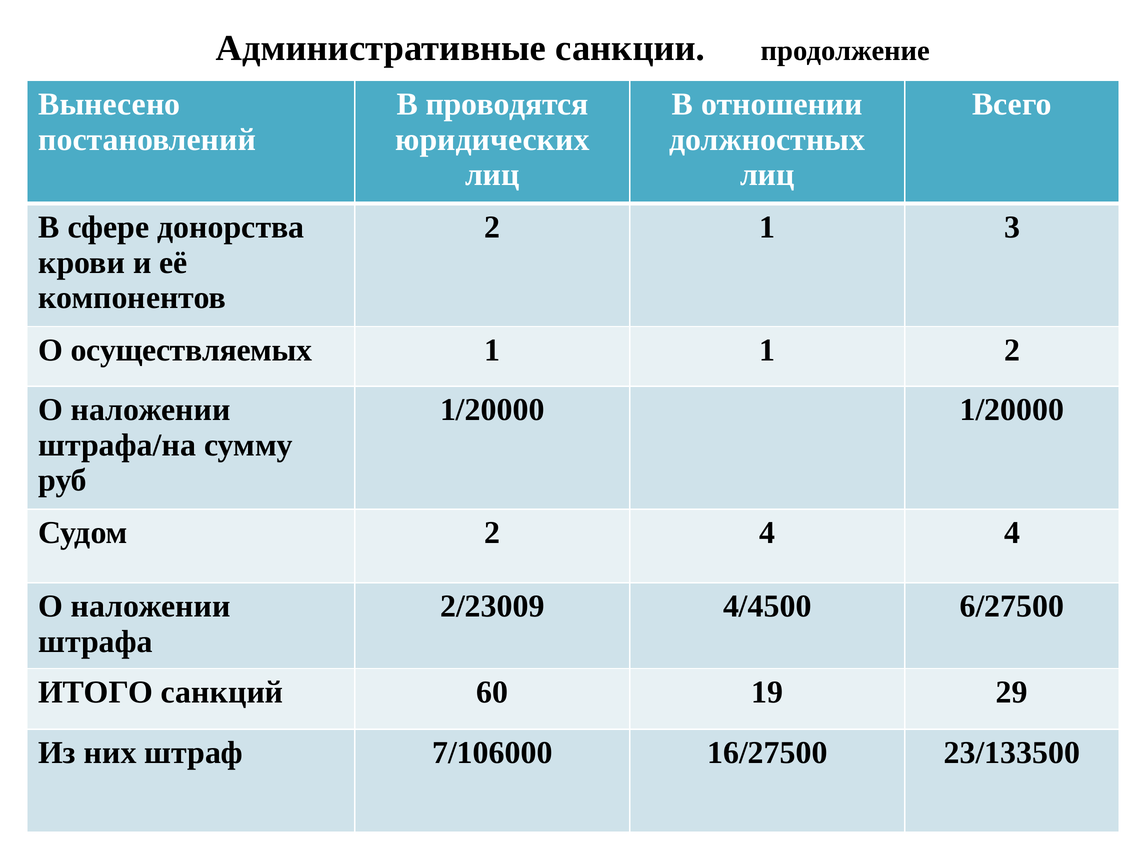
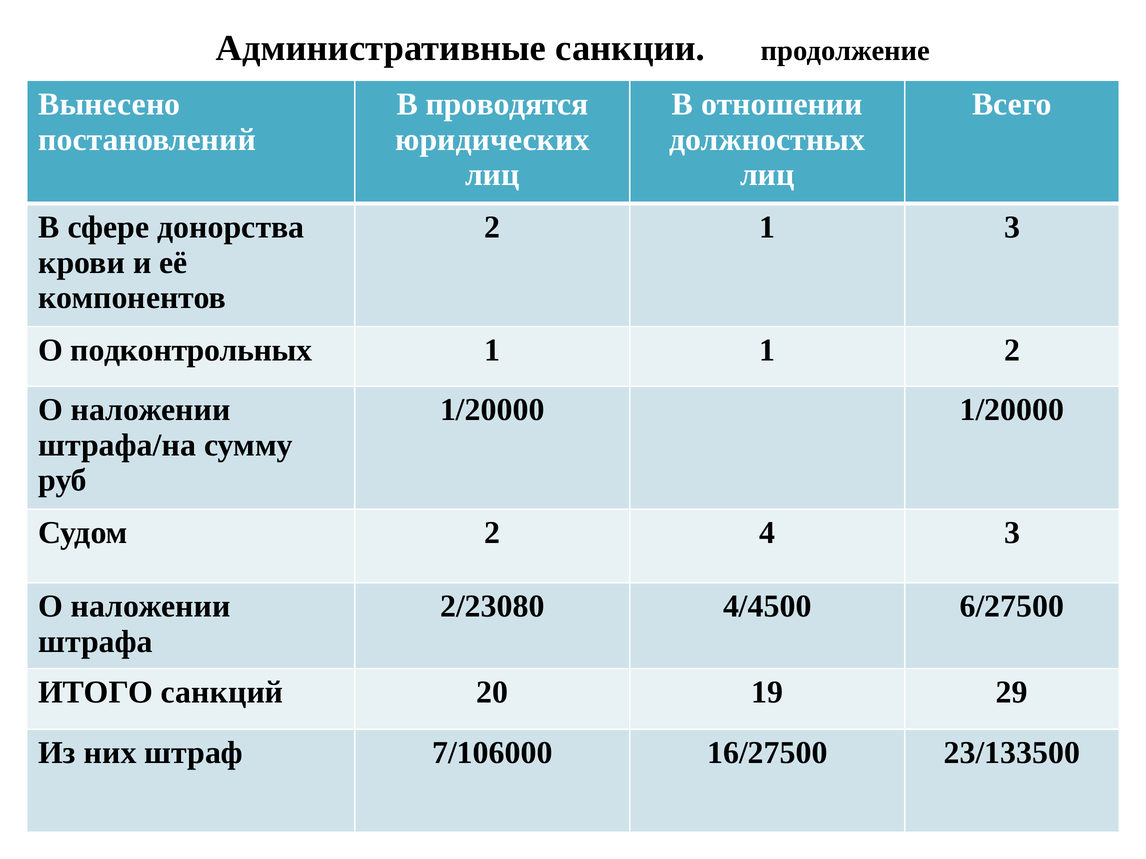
осуществляемых: осуществляемых -> подконтрольных
4 4: 4 -> 3
2/23009: 2/23009 -> 2/23080
60: 60 -> 20
